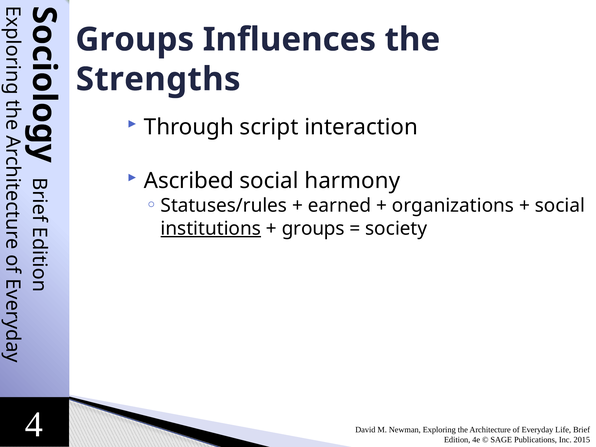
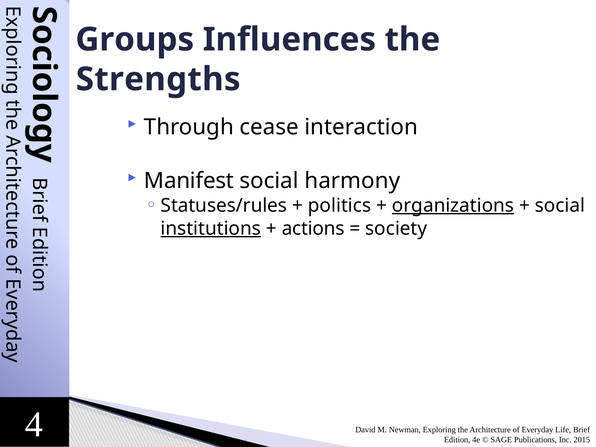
script: script -> cease
Ascribed: Ascribed -> Manifest
earned: earned -> politics
organizations underline: none -> present
groups at (313, 228): groups -> actions
